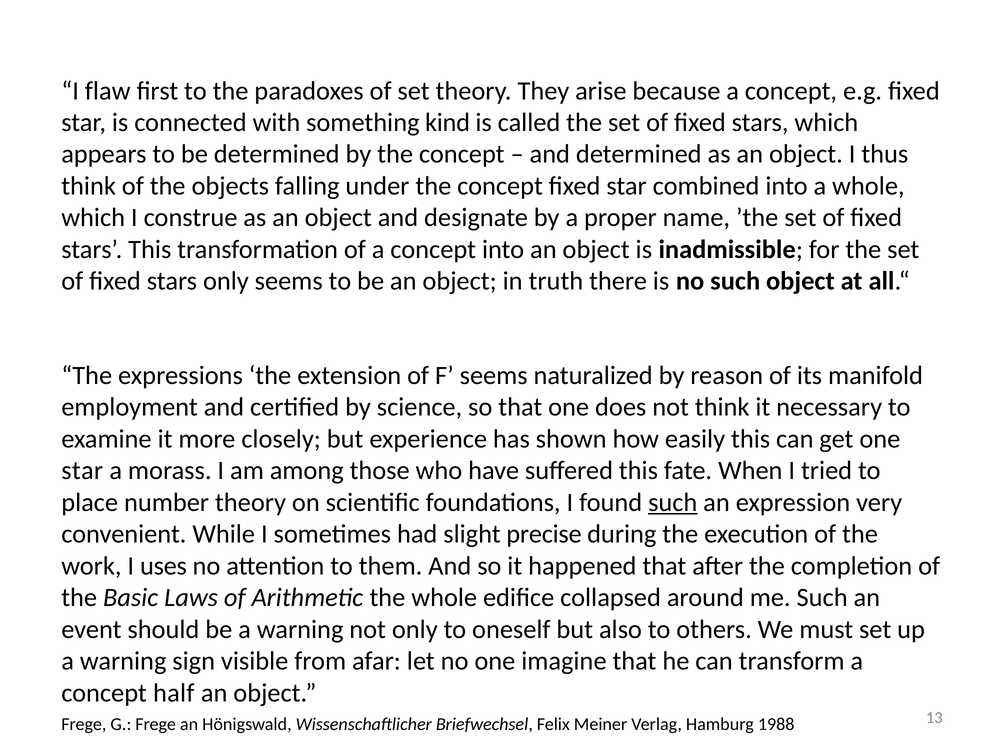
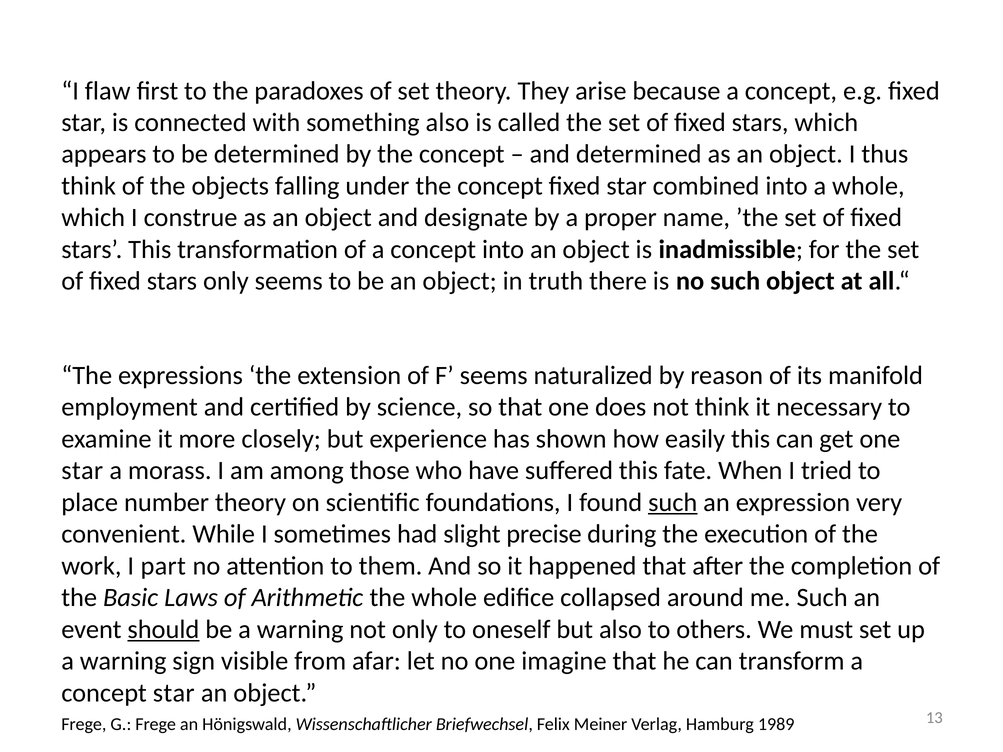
something kind: kind -> also
uses: uses -> part
should underline: none -> present
concept half: half -> star
1988: 1988 -> 1989
